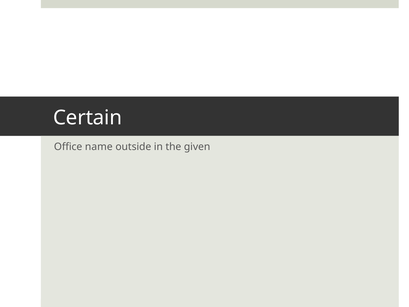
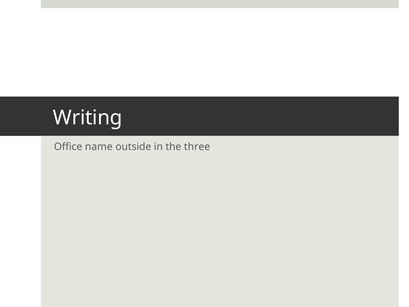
Certain: Certain -> Writing
given: given -> three
